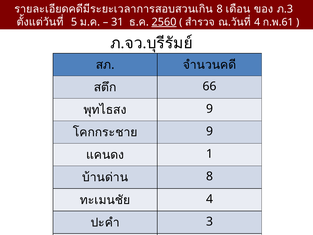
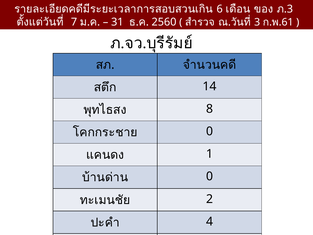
8 at (220, 9): 8 -> 6
5: 5 -> 7
2560 underline: present -> none
4 at (257, 22): 4 -> 3
66: 66 -> 14
9 at (209, 109): 9 -> 8
9 at (209, 131): 9 -> 0
8 at (209, 176): 8 -> 0
4 at (209, 199): 4 -> 2
3: 3 -> 4
